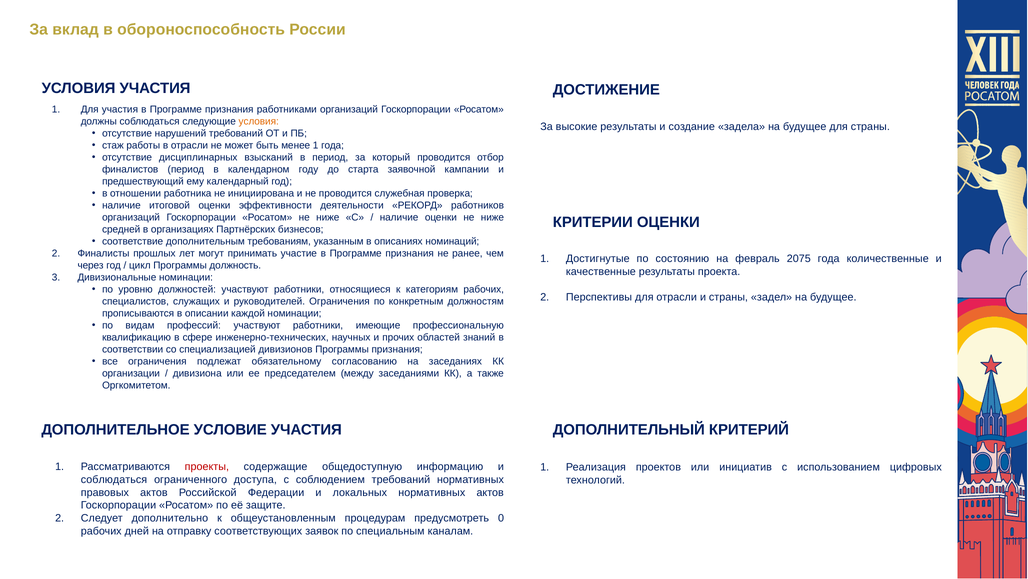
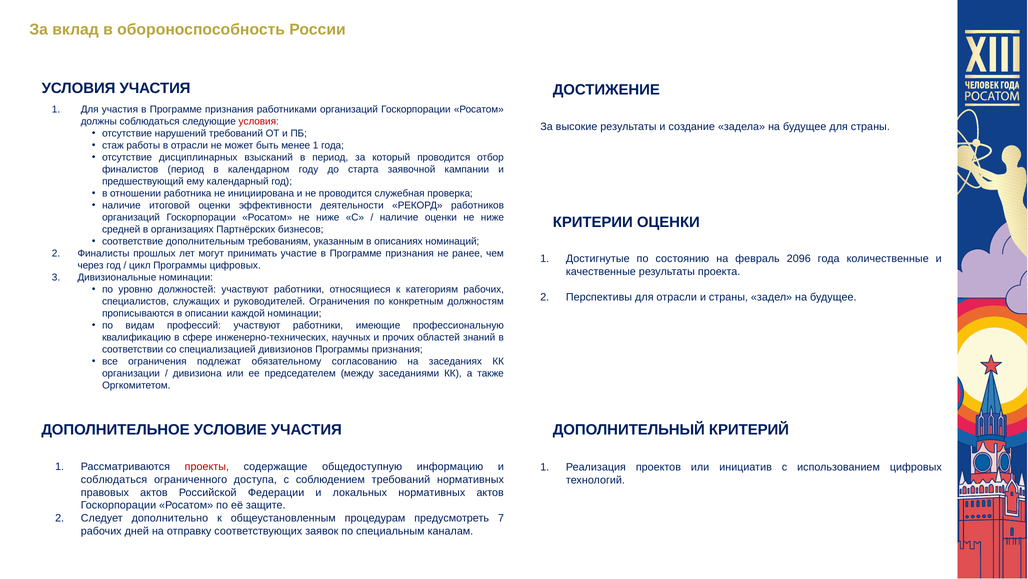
условия at (259, 121) colour: orange -> red
2075: 2075 -> 2096
Программы должность: должность -> цифровых
0: 0 -> 7
